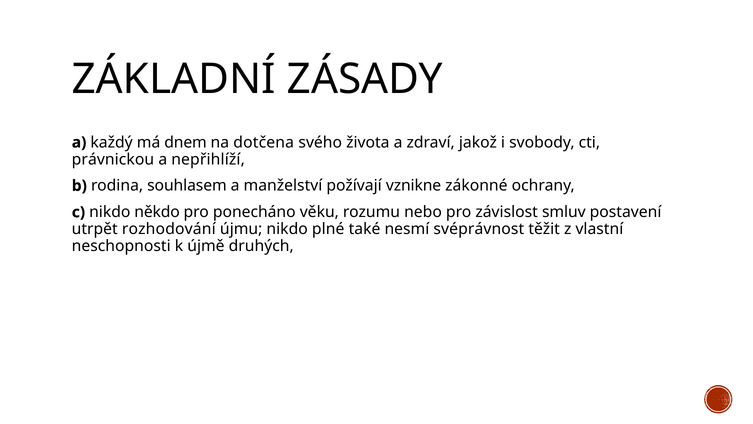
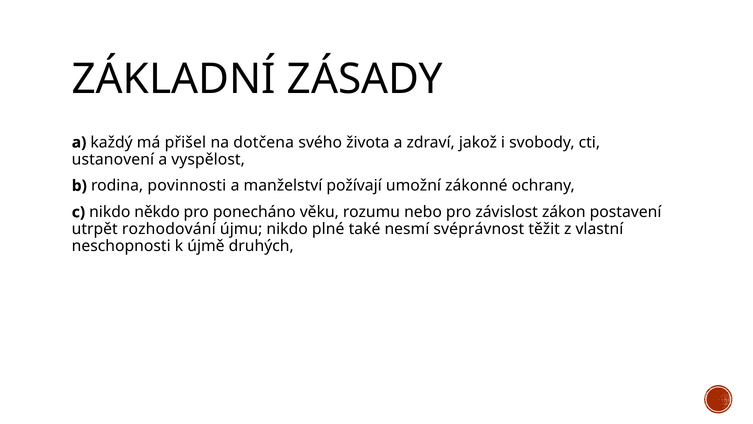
dnem: dnem -> přišel
právnickou: právnickou -> ustanovení
nepřihlíží: nepřihlíží -> vyspělost
souhlasem: souhlasem -> povinnosti
vznikne: vznikne -> umožní
smluv: smluv -> zákon
